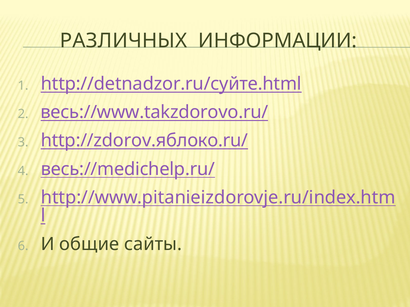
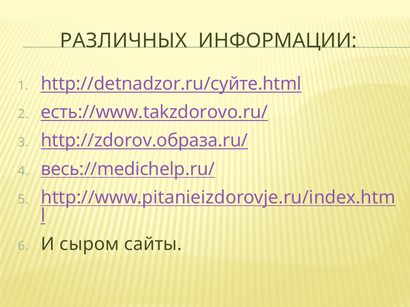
весь://www.takzdorovo.ru/: весь://www.takzdorovo.ru/ -> есть://www.takzdorovo.ru/
http://zdorov.яблоко.ru/: http://zdorov.яблоко.ru/ -> http://zdorov.образа.ru/
общие: общие -> сыром
